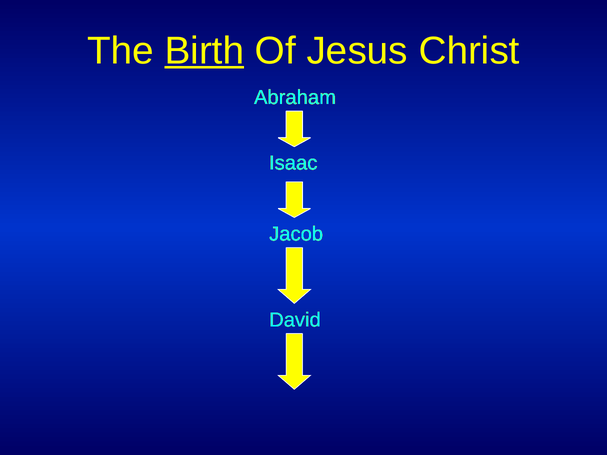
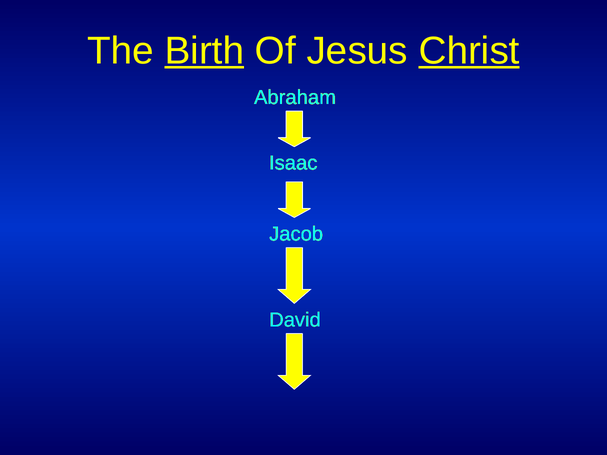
Christ underline: none -> present
